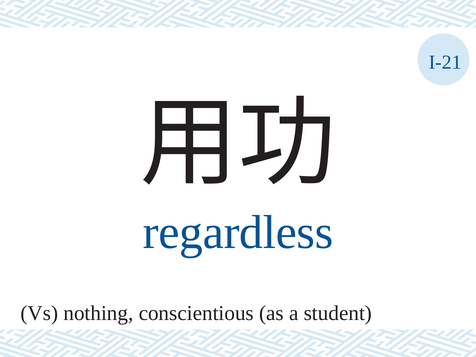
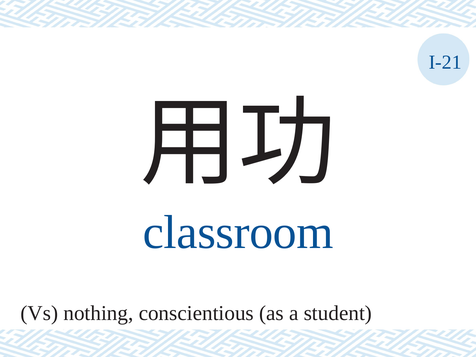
regardless: regardless -> classroom
